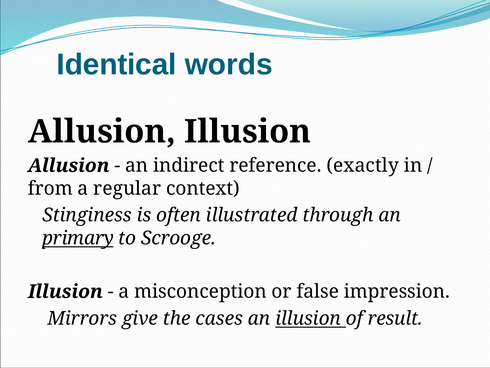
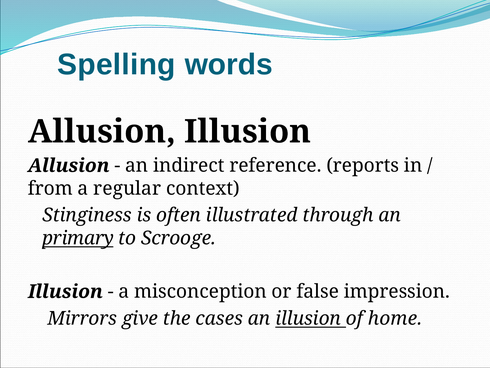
Identical: Identical -> Spelling
exactly: exactly -> reports
result: result -> home
